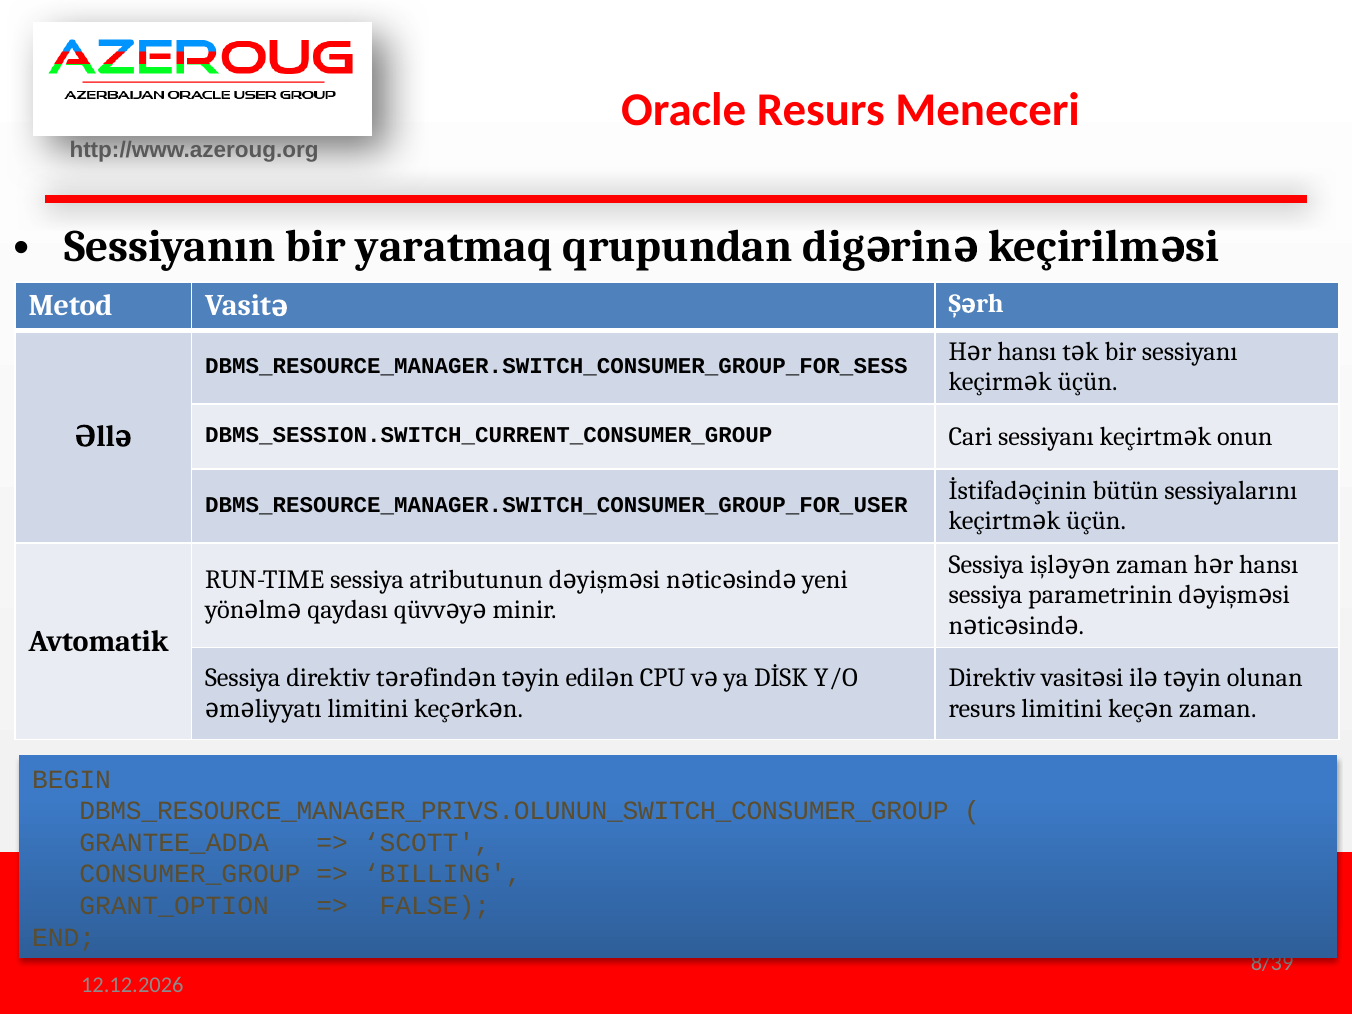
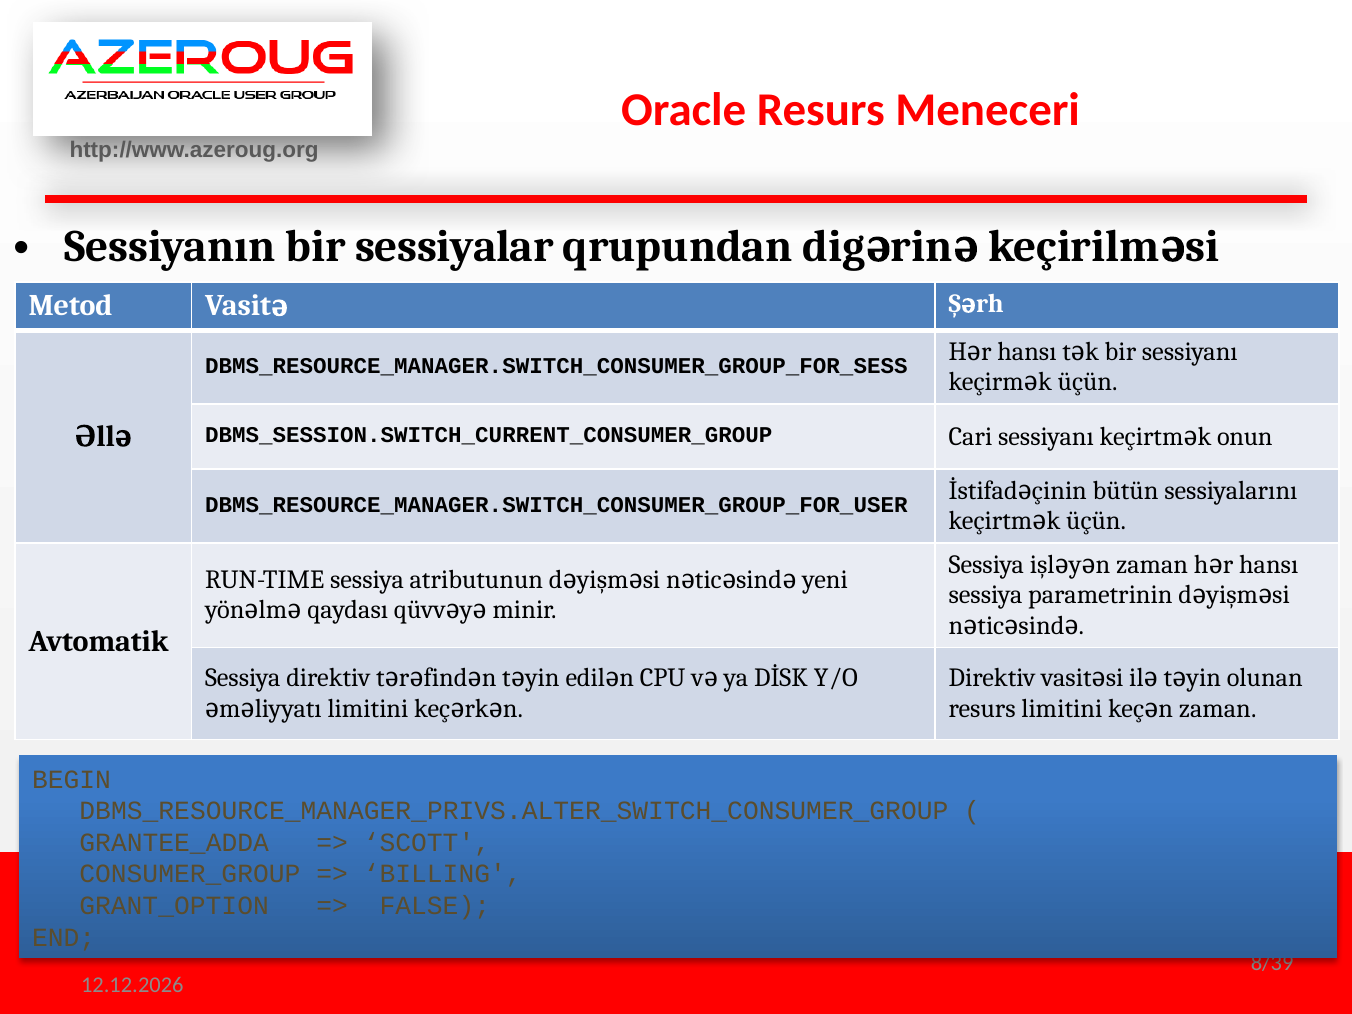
yaratmaq: yaratmaq -> sessiyalar
DBMS_RESOURCE_MANAGER_PRIVS.OLUNUN_SWITCH_CONSUMER_GROUP: DBMS_RESOURCE_MANAGER_PRIVS.OLUNUN_SWITCH_CONSUMER_GROUP -> DBMS_RESOURCE_MANAGER_PRIVS.ALTER_SWITCH_CONSUMER_GROUP
